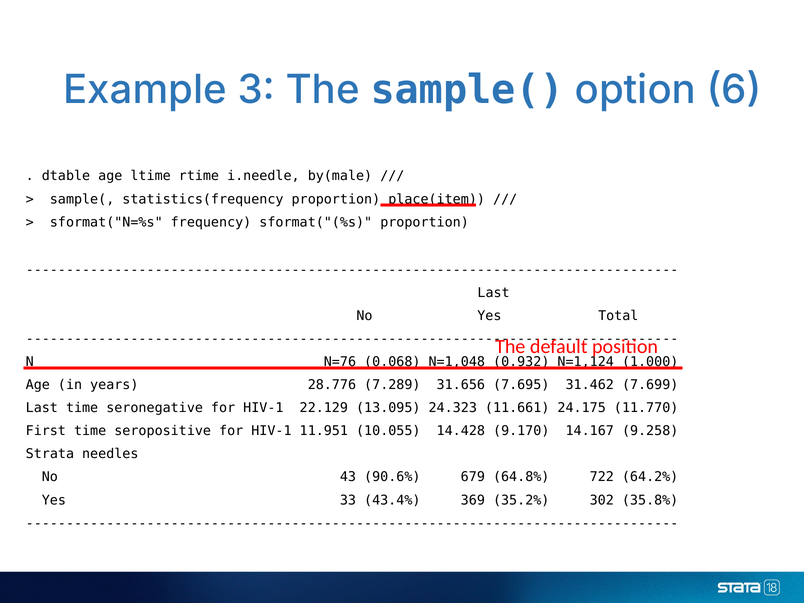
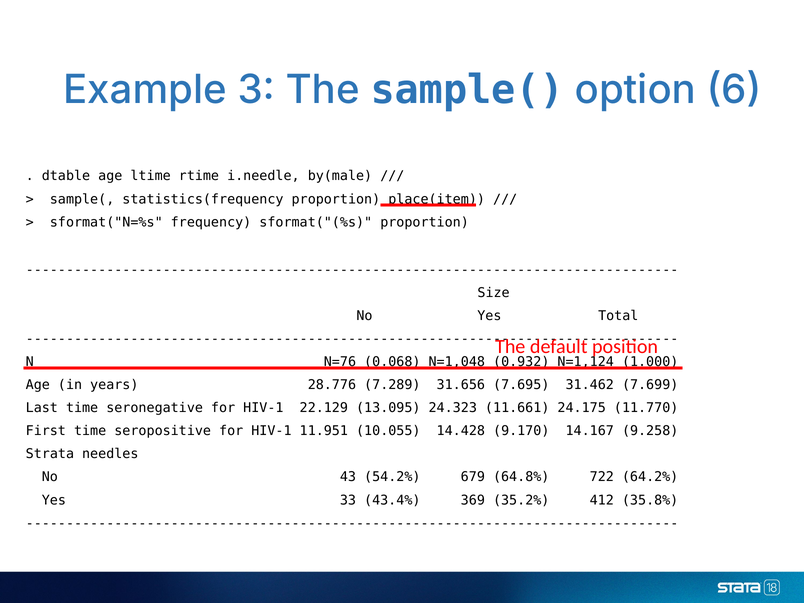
Last at (494, 293): Last -> Size
90.6%: 90.6% -> 54.2%
302: 302 -> 412
